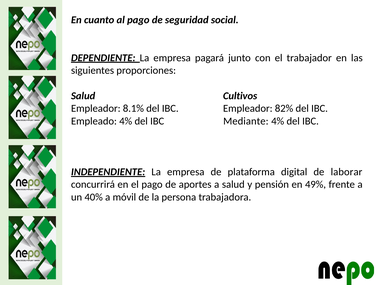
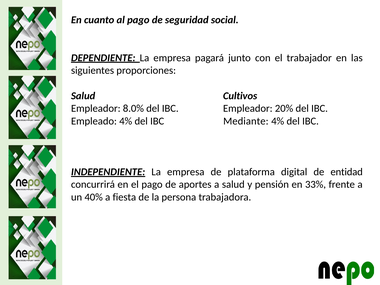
8.1%: 8.1% -> 8.0%
82%: 82% -> 20%
laborar: laborar -> entidad
49%: 49% -> 33%
móvil: móvil -> fiesta
